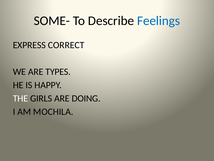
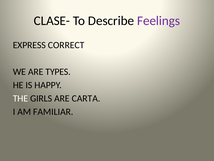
SOME-: SOME- -> CLASE-
Feelings colour: blue -> purple
DOING: DOING -> CARTA
MOCHILA: MOCHILA -> FAMILIAR
